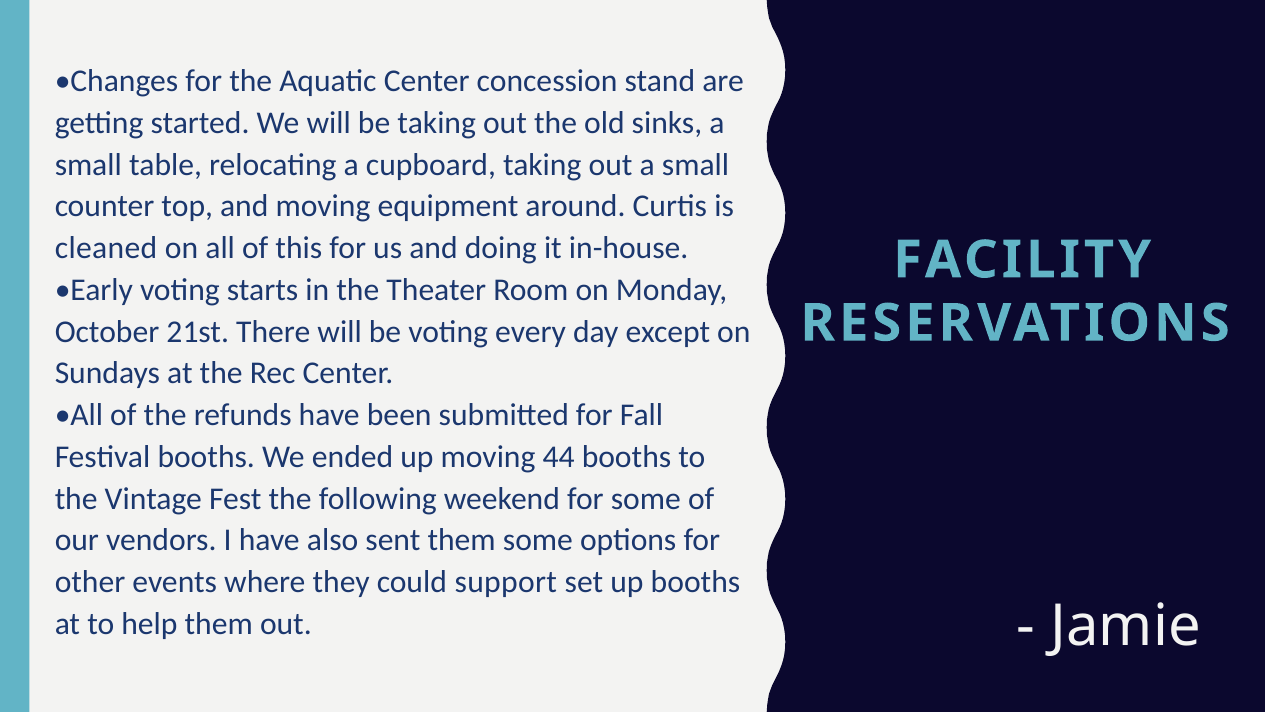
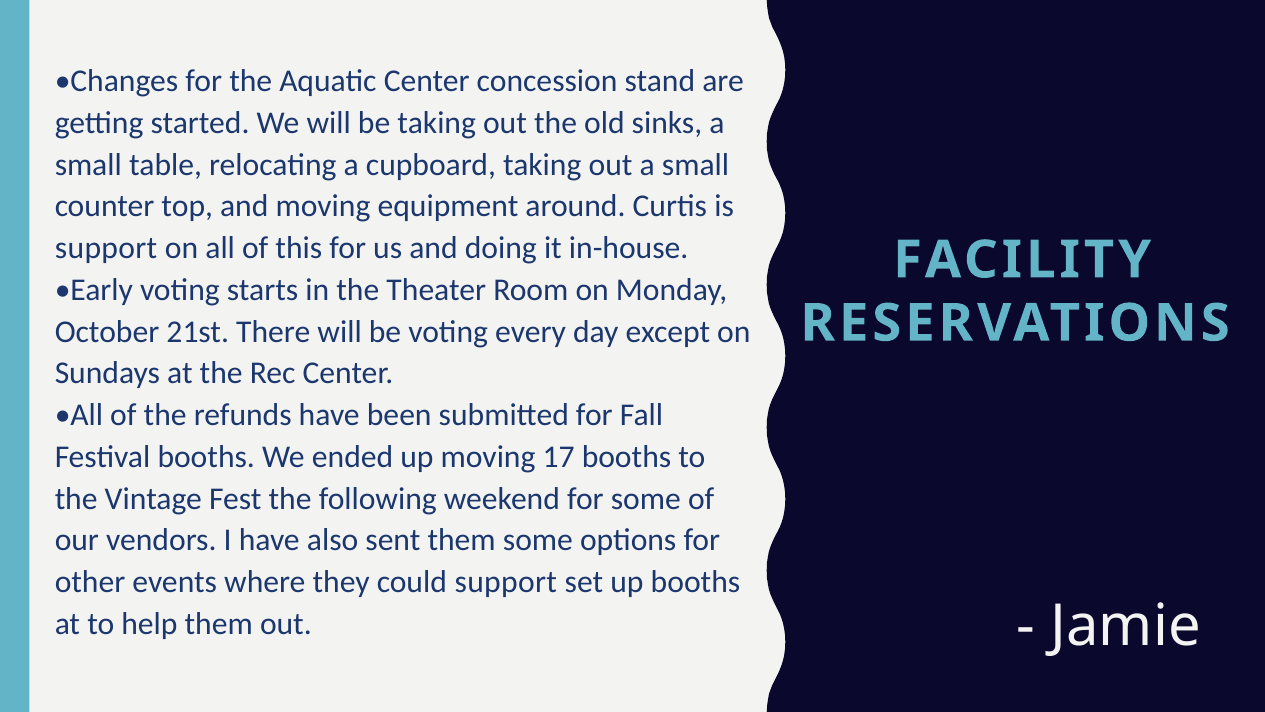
cleaned at (106, 248): cleaned -> support
44: 44 -> 17
